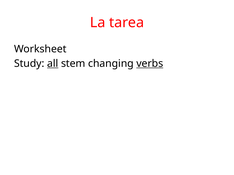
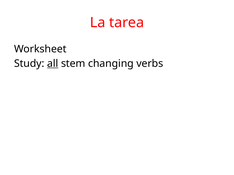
verbs underline: present -> none
